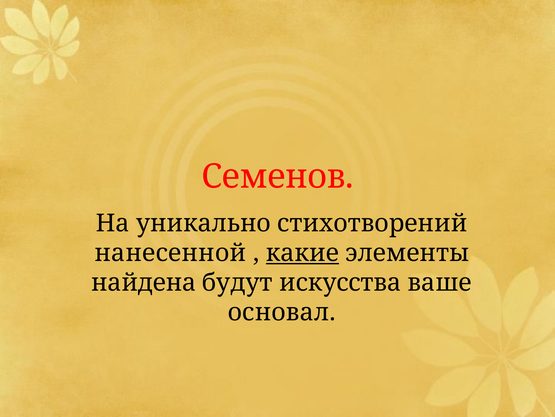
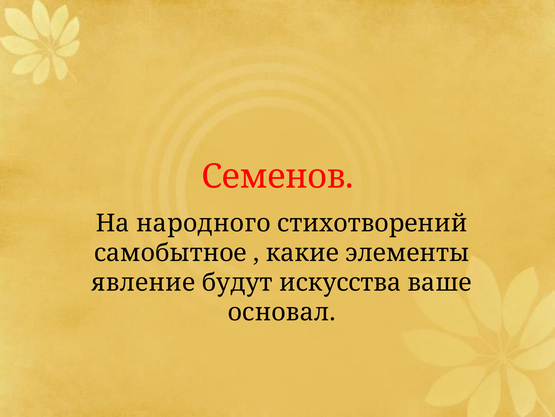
уникально: уникально -> народного
нанесенной: нанесенной -> самобытное
какие underline: present -> none
найдена: найдена -> явление
